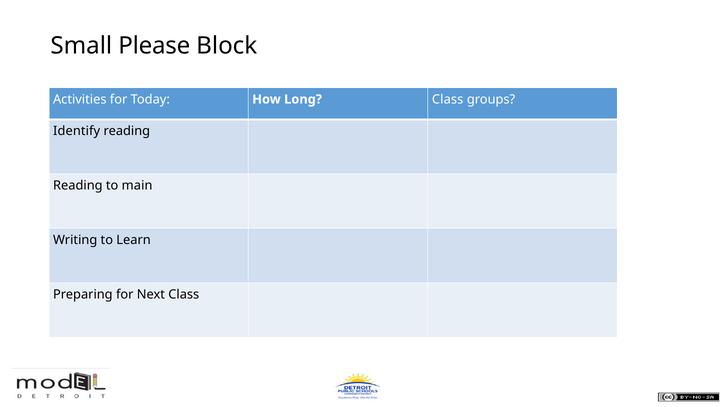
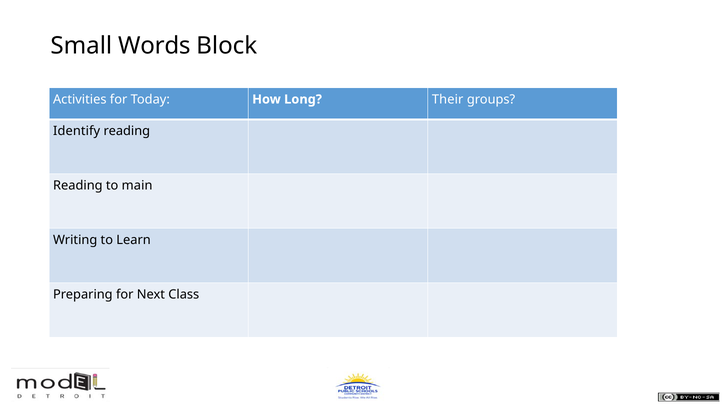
Please: Please -> Words
Long Class: Class -> Their
